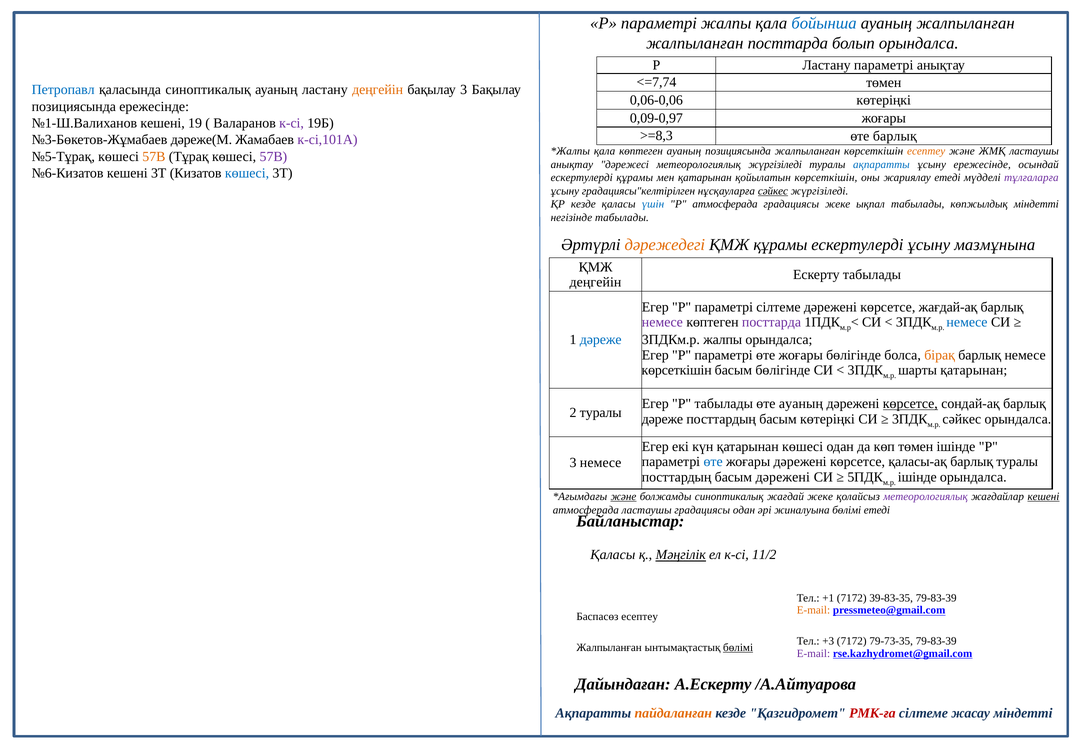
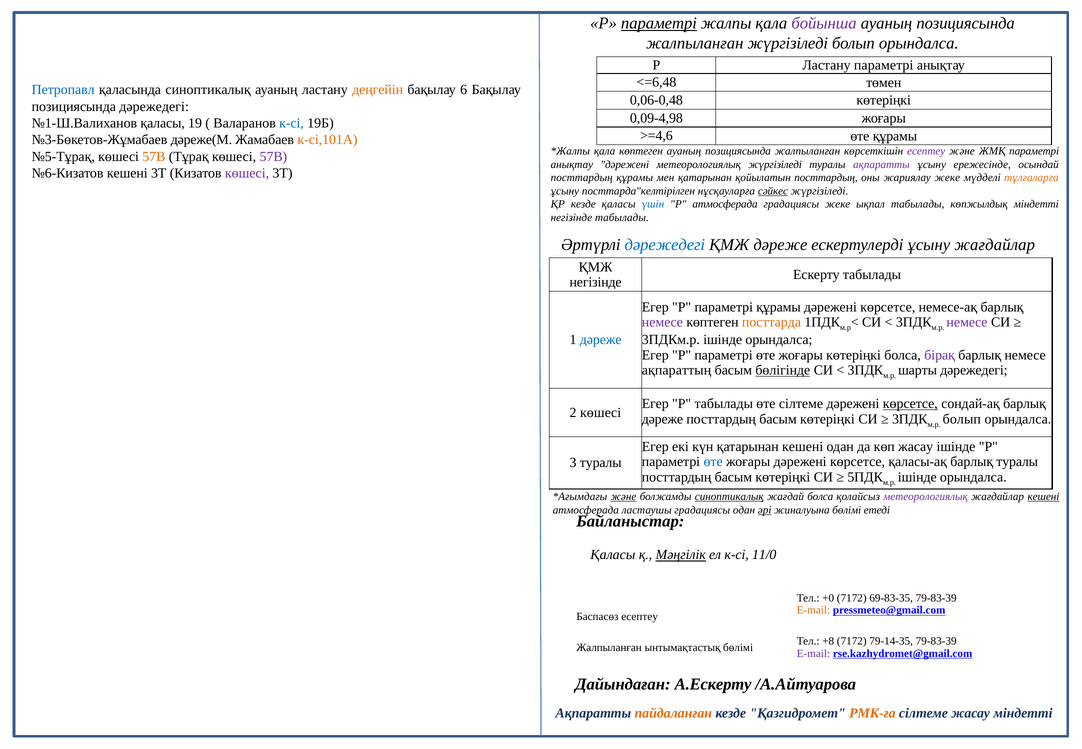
параметрі at (659, 23) underline: none -> present
бойынша colour: blue -> purple
жалпыланған at (966, 23): жалпыланған -> позициясында
жалпыланған посттарда: посттарда -> жүргізіледі
<=7,74: <=7,74 -> <=6,48
бақылау 3: 3 -> 6
0,06-0,06: 0,06-0,06 -> 0,06-0,48
позициясында ережесінде: ережесінде -> дәрежедегі
0,09-0,97: 0,09-0,97 -> 0,09-4,98
№1-Ш.Валиханов кешені: кешені -> қаласы
к-сі at (292, 123) colour: purple -> blue
>=8,3: >=8,3 -> >=4,6
өте барлық: барлық -> құрамы
к-сі,101А colour: purple -> orange
есептеу at (926, 151) colour: orange -> purple
ЖМҚ ластаушы: ластаушы -> параметрі
анықтау дәрежесі: дәрежесі -> дәрежені
ақпаратты at (881, 164) colour: blue -> purple
көшесі at (247, 173) colour: blue -> purple
ескертулерді at (582, 178): ескертулерді -> посттардың
қойылатын көрсеткішін: көрсеткішін -> посттардың
жариялау етеді: етеді -> жеке
тұлғаларға colour: purple -> orange
градациясы"келтірілген: градациясы"келтірілген -> посттарда"келтірілген
дәрежедегі at (665, 245) colour: orange -> blue
ҚМЖ құрамы: құрамы -> дәреже
ұсыну мазмұнына: мазмұнына -> жағдайлар
деңгейін at (595, 282): деңгейін -> негізінде
параметрі сілтеме: сілтеме -> құрамы
жағдай-ақ: жағдай-ақ -> немесе-ақ
посттарда at (772, 322) colour: purple -> orange
немесе at (967, 322) colour: blue -> purple
3ПДКм.р жалпы: жалпы -> ішінде
жоғары бөлігінде: бөлігінде -> көтеріңкі
бірақ colour: orange -> purple
көрсеткішін at (677, 370): көрсеткішін -> ақпараттың
бөлігінде at (783, 370) underline: none -> present
шарты қатарынан: қатарынан -> дәрежедегі
өте ауаның: ауаның -> сілтеме
2 туралы: туралы -> көшесі
сәйкес at (962, 419): сәйкес -> болып
қатарынан көшесі: көшесі -> кешені
көп төмен: төмен -> жасау
3 немесе: немесе -> туралы
дәрежені at (783, 477): дәрежені -> көтеріңкі
синоптикалық at (729, 497) underline: none -> present
жағдай жеке: жеке -> болса
әрі underline: none -> present
11/2: 11/2 -> 11/0
+1: +1 -> +0
39-83-35: 39-83-35 -> 69-83-35
+3: +3 -> +8
79-73-35: 79-73-35 -> 79-14-35
бөлімі at (738, 647) underline: present -> none
РМК-ға colour: red -> orange
